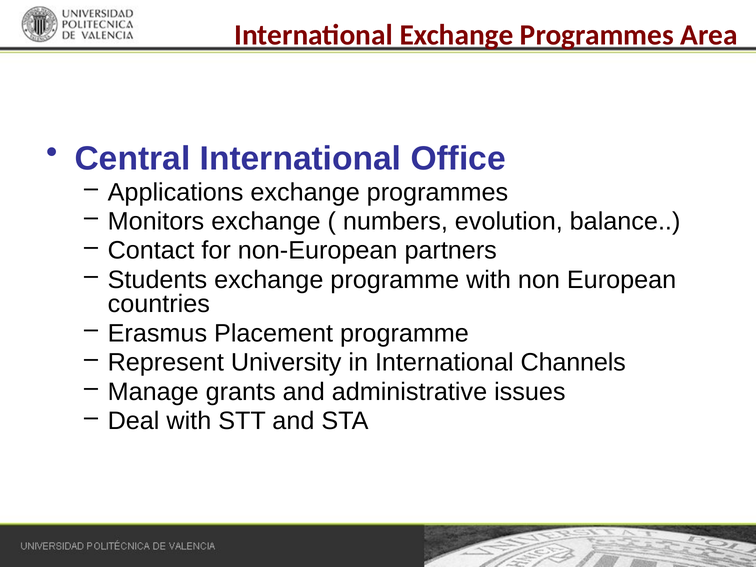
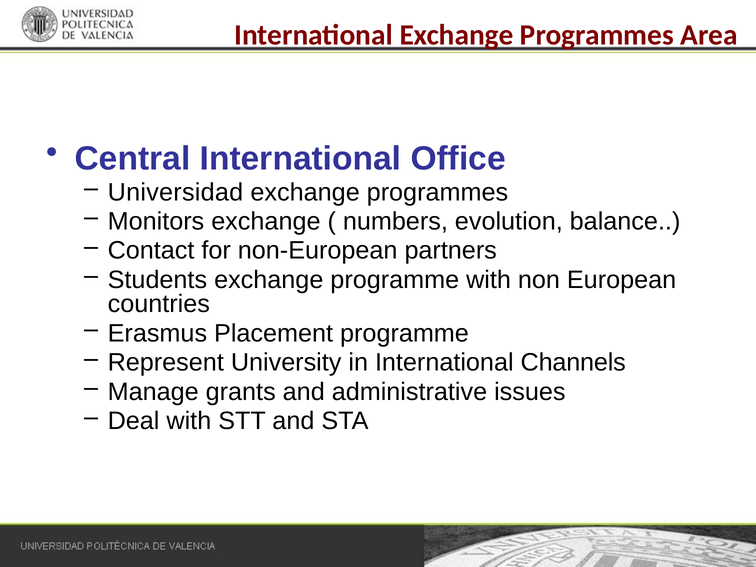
Applications: Applications -> Universidad
